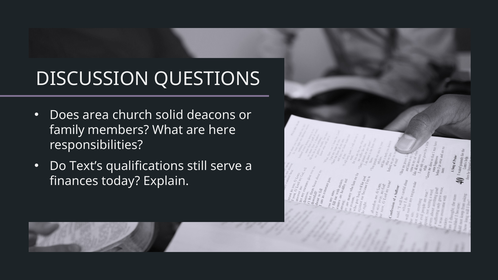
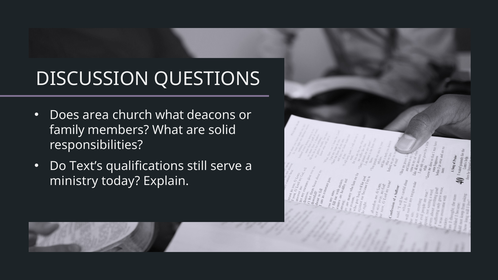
church solid: solid -> what
here: here -> solid
finances: finances -> ministry
